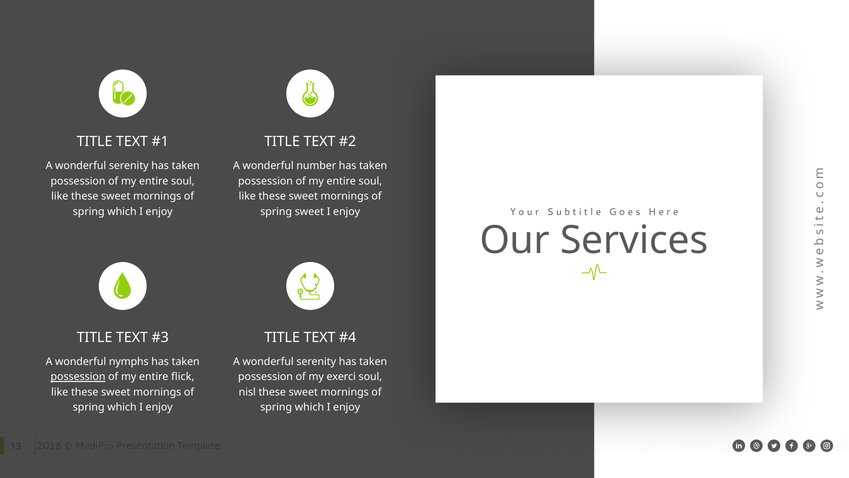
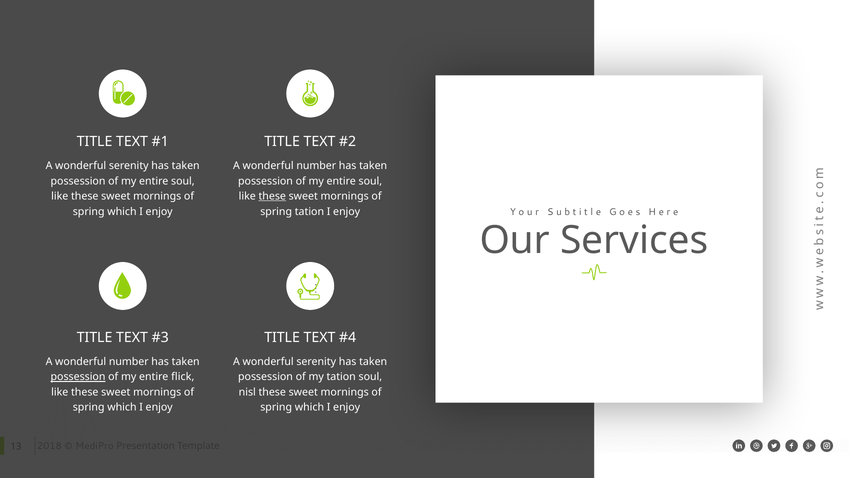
these at (272, 196) underline: none -> present
spring sweet: sweet -> tation
nymphs at (129, 361): nymphs -> number
my exerci: exerci -> tation
